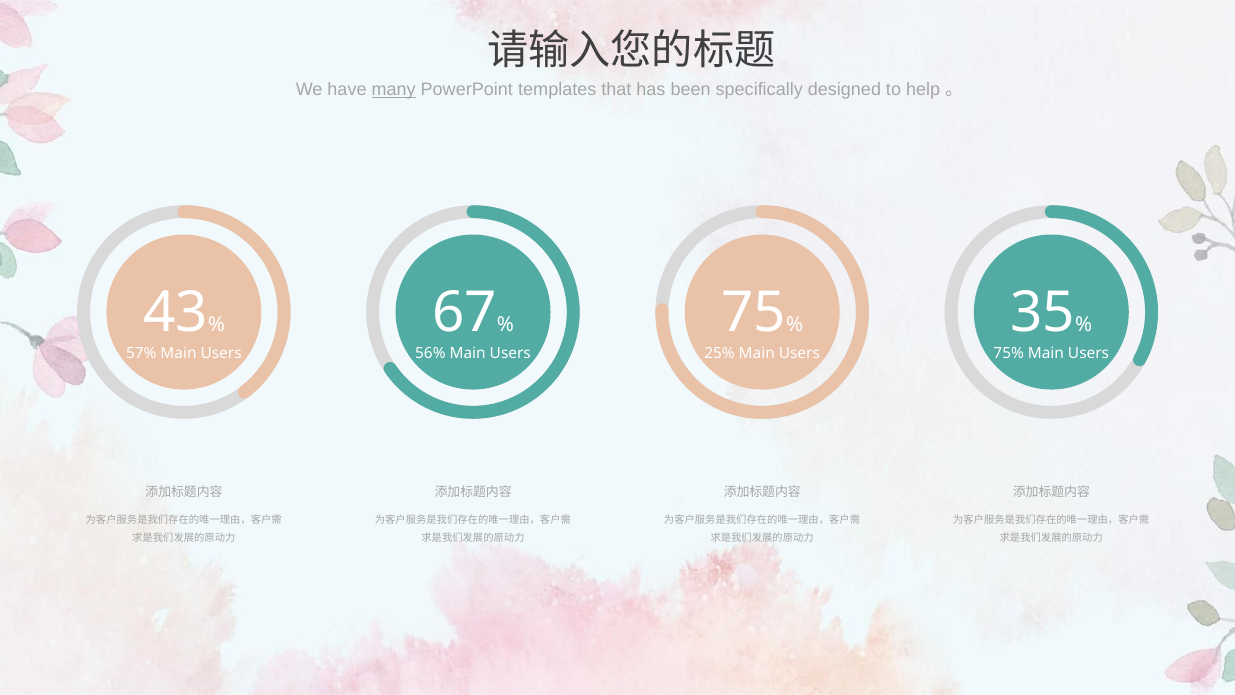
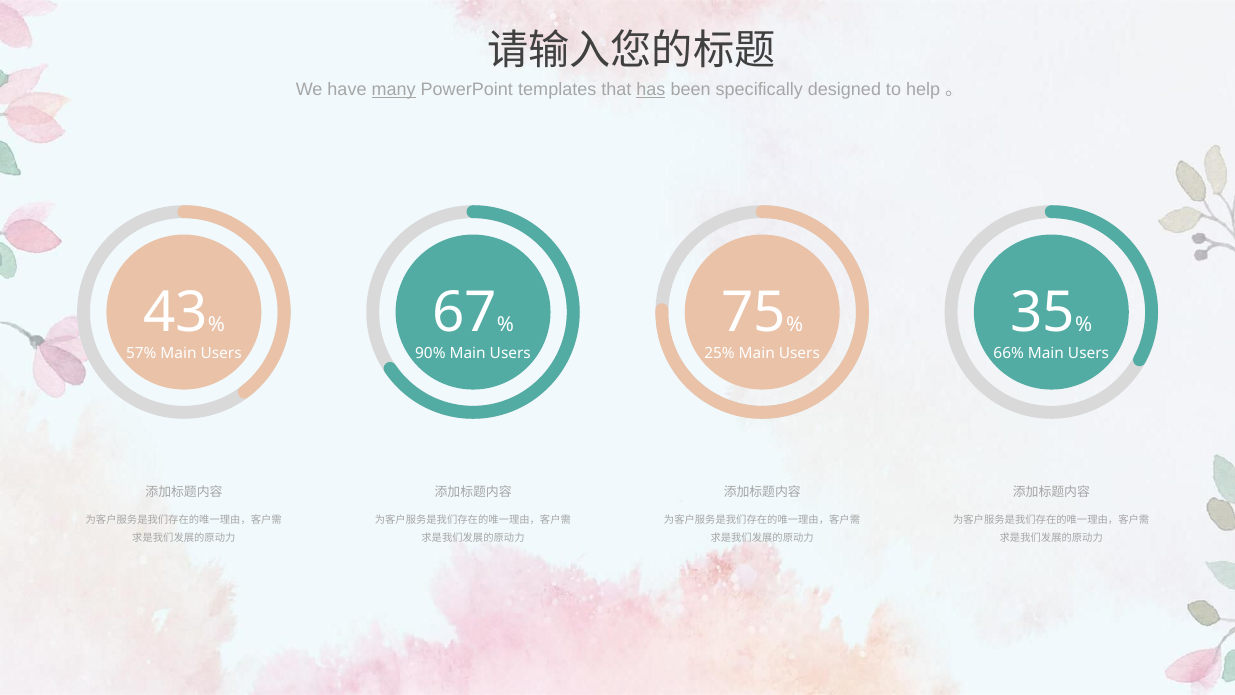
has underline: none -> present
56%: 56% -> 90%
75%: 75% -> 66%
